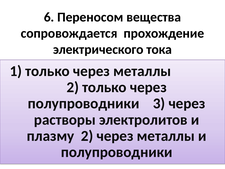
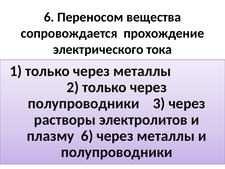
плазму 2: 2 -> 6
